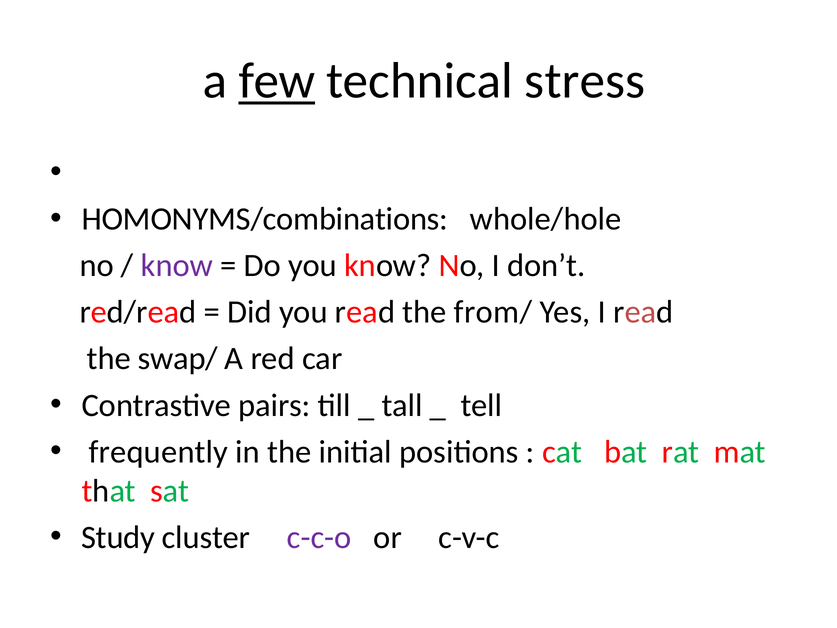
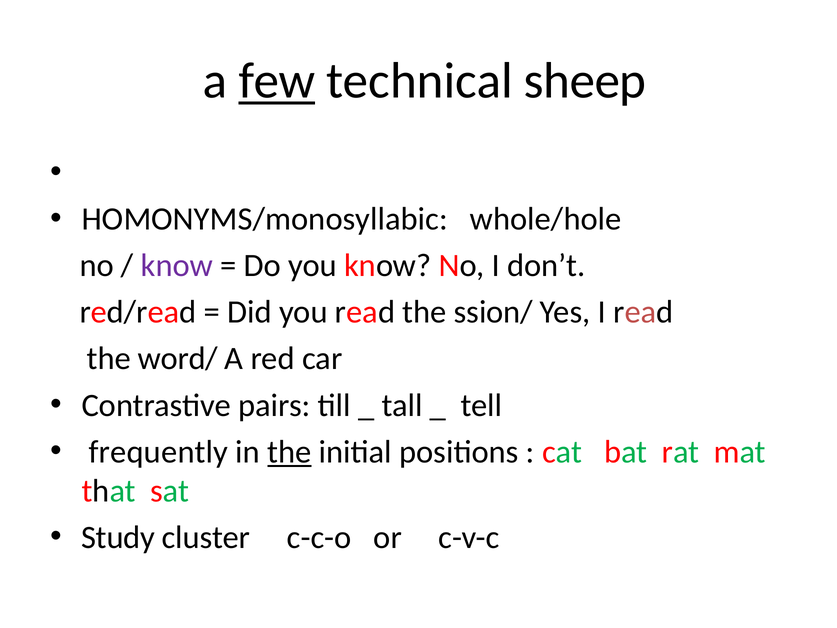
stress: stress -> sheep
HOMONYMS/combinations: HOMONYMS/combinations -> HOMONYMS/monosyllabic
from/: from/ -> ssion/
swap/: swap/ -> word/
the at (289, 452) underline: none -> present
c-c-o colour: purple -> black
